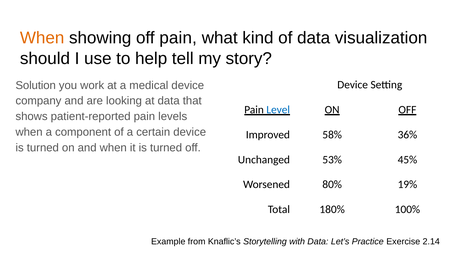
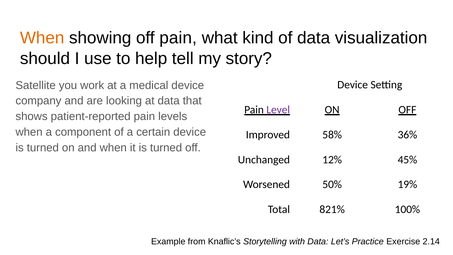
Solution: Solution -> Satellite
Level colour: blue -> purple
53%: 53% -> 12%
80%: 80% -> 50%
180%: 180% -> 821%
